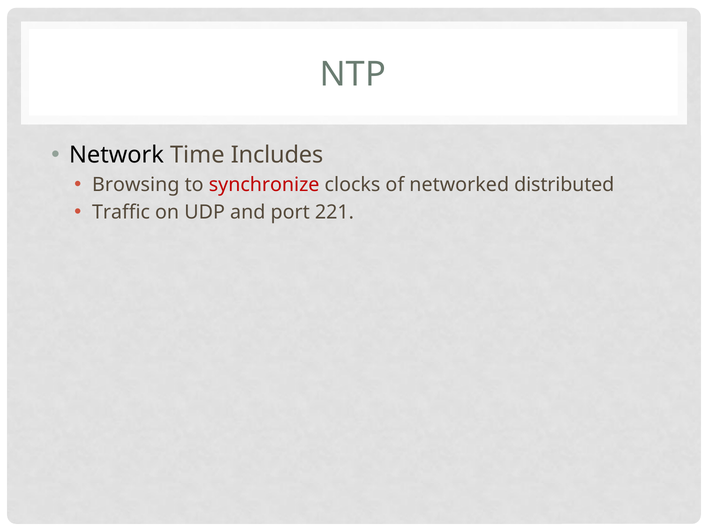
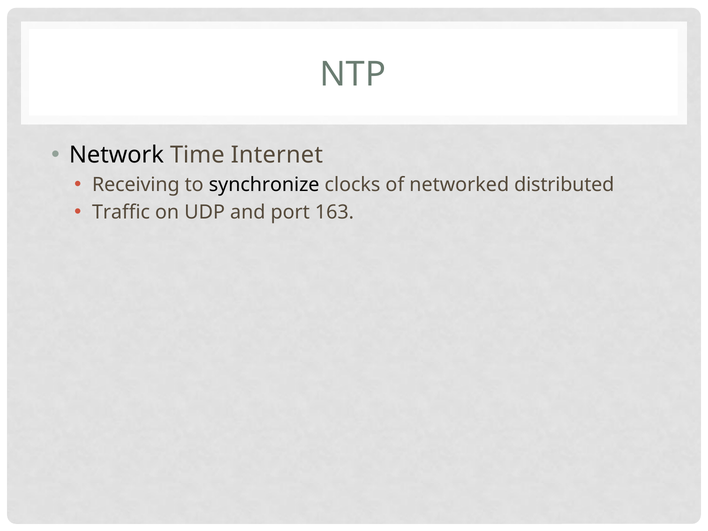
Includes: Includes -> Internet
Browsing: Browsing -> Receiving
synchronize colour: red -> black
221: 221 -> 163
